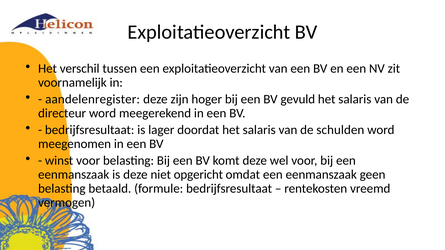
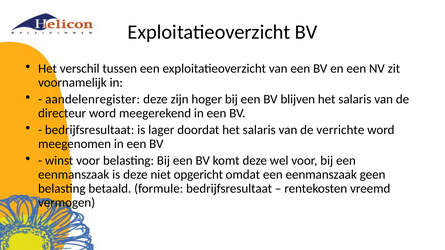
gevuld: gevuld -> blijven
schulden: schulden -> verrichte
